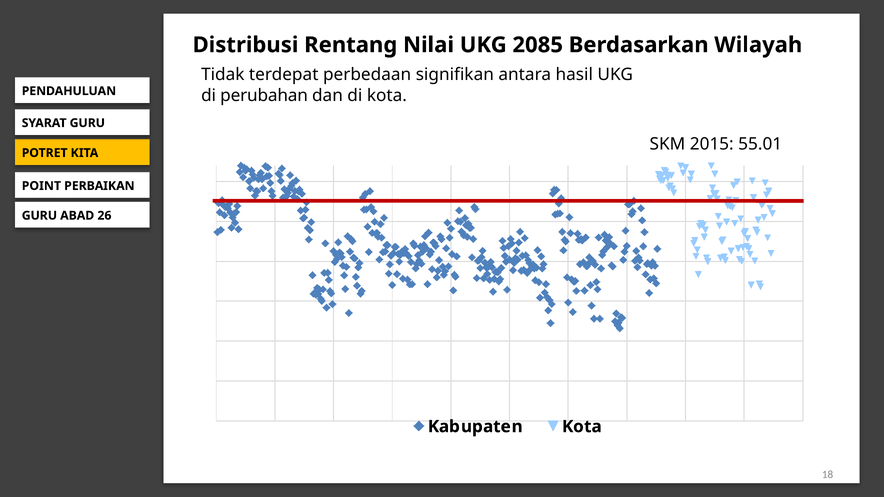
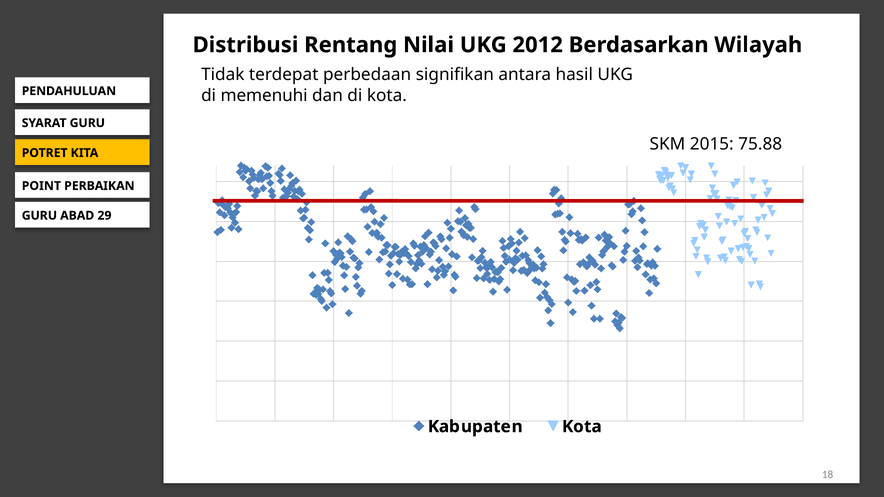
2085: 2085 -> 2012
perubahan: perubahan -> memenuhi
55.01: 55.01 -> 75.88
26: 26 -> 29
